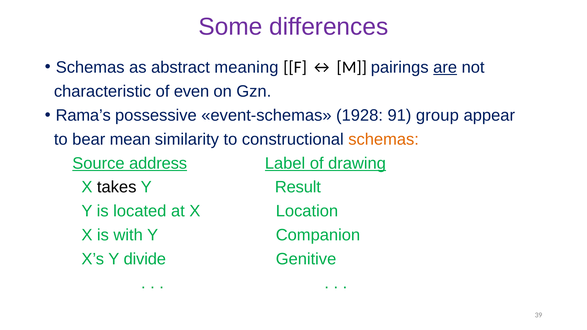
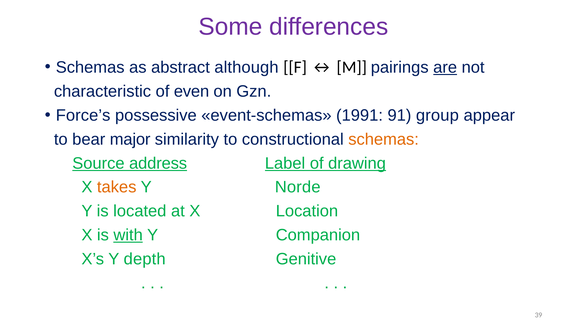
meaning: meaning -> although
Rama’s: Rama’s -> Force’s
1928: 1928 -> 1991
mean: mean -> major
takes colour: black -> orange
Result: Result -> Norde
with underline: none -> present
divide: divide -> depth
